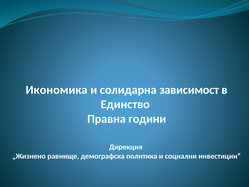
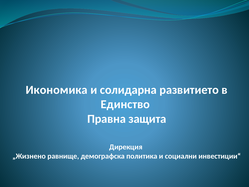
зависимост: зависимост -> развитието
години: години -> защита
